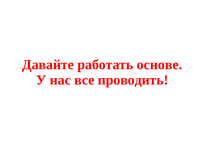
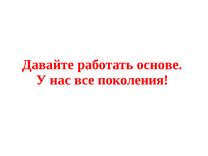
проводить: проводить -> поколения
